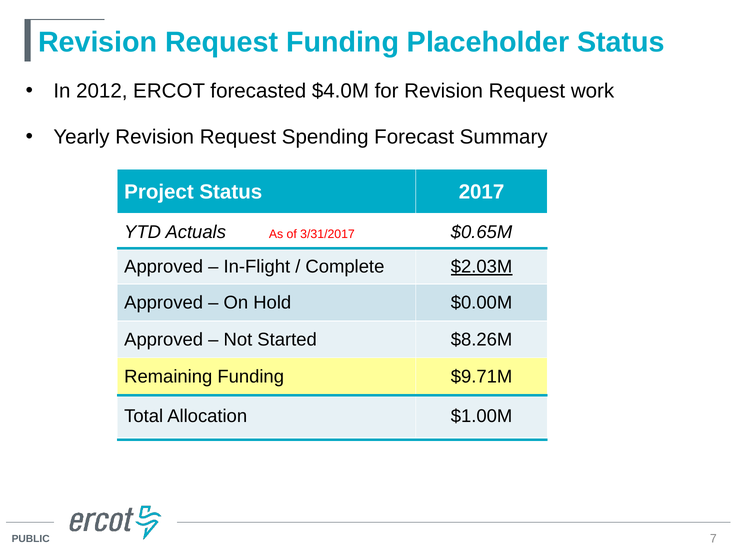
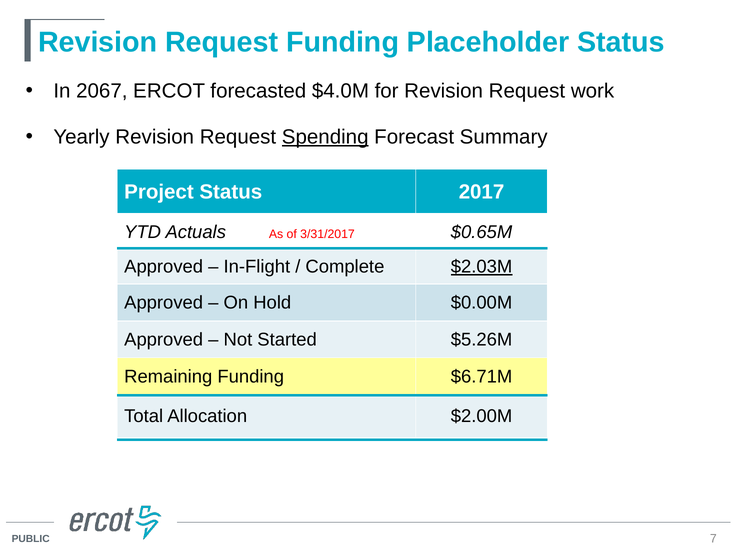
2012: 2012 -> 2067
Spending underline: none -> present
$8.26M: $8.26M -> $5.26M
$9.71M: $9.71M -> $6.71M
$1.00M: $1.00M -> $2.00M
